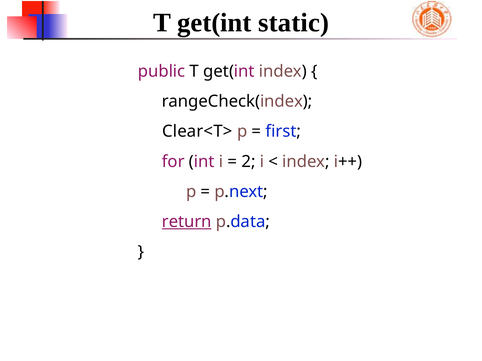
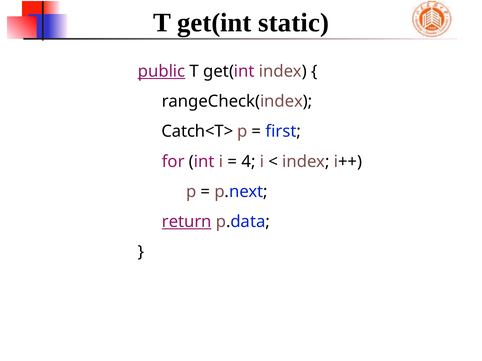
public underline: none -> present
Clear<T>: Clear<T> -> Catch<T>
2: 2 -> 4
